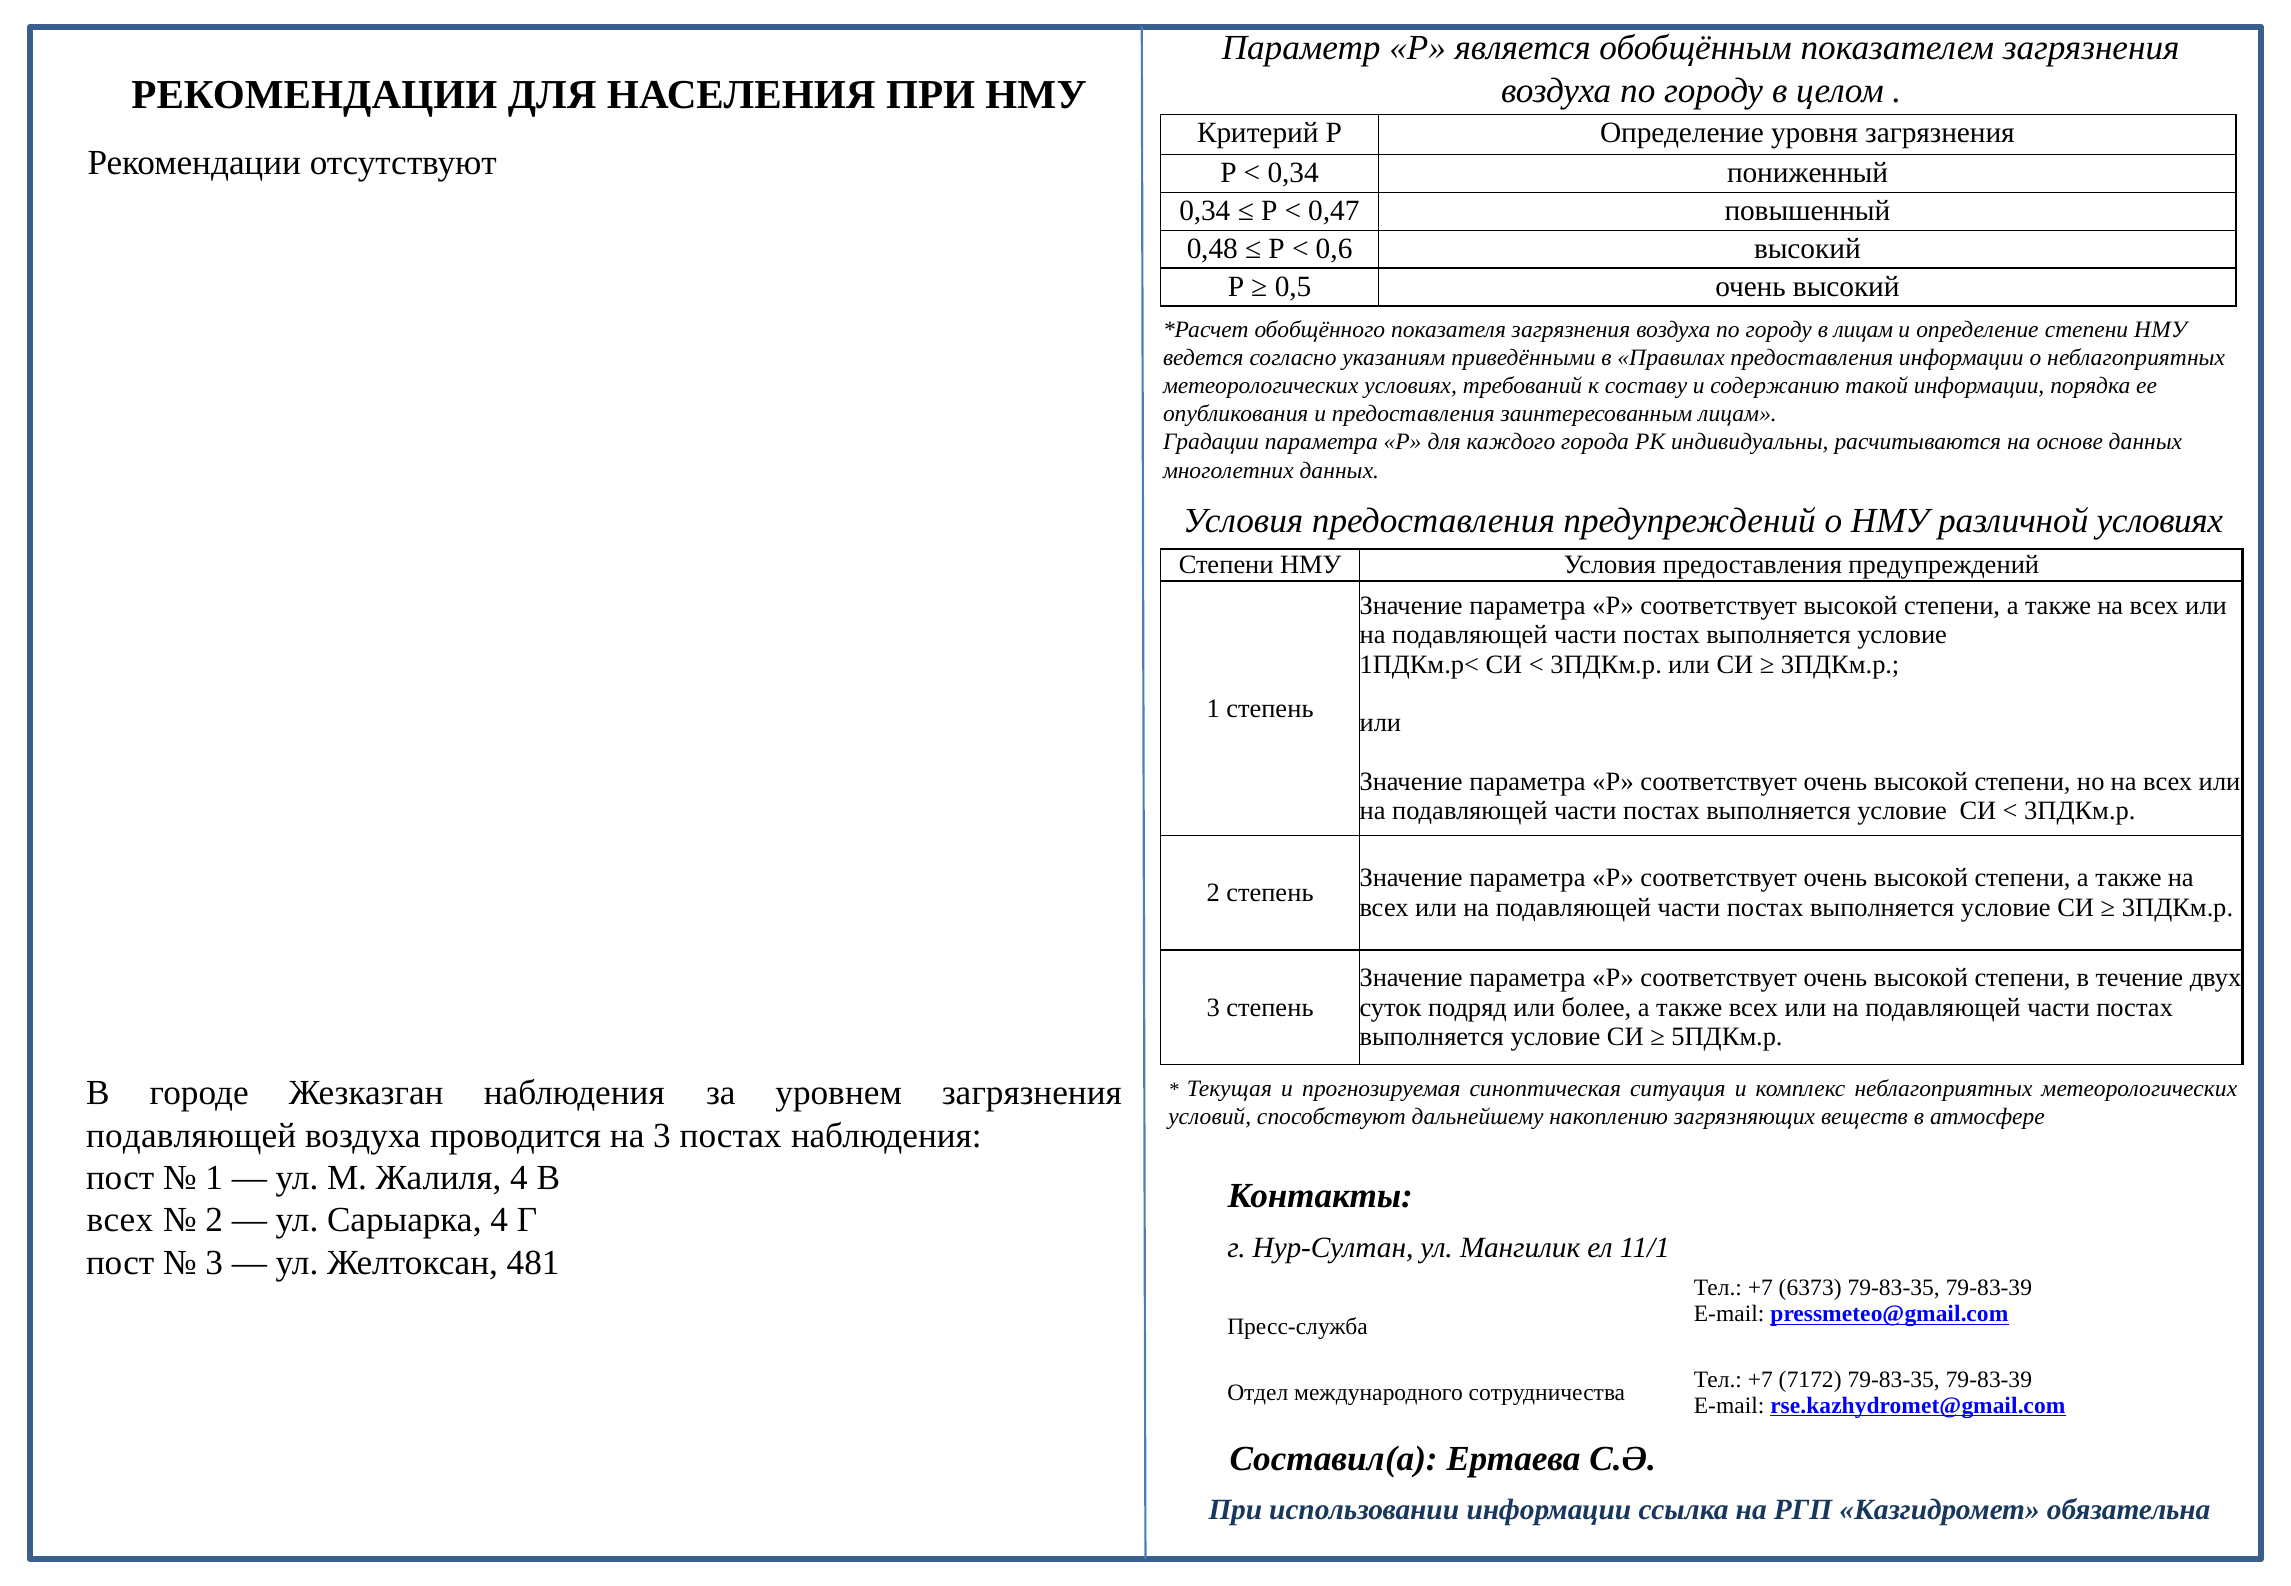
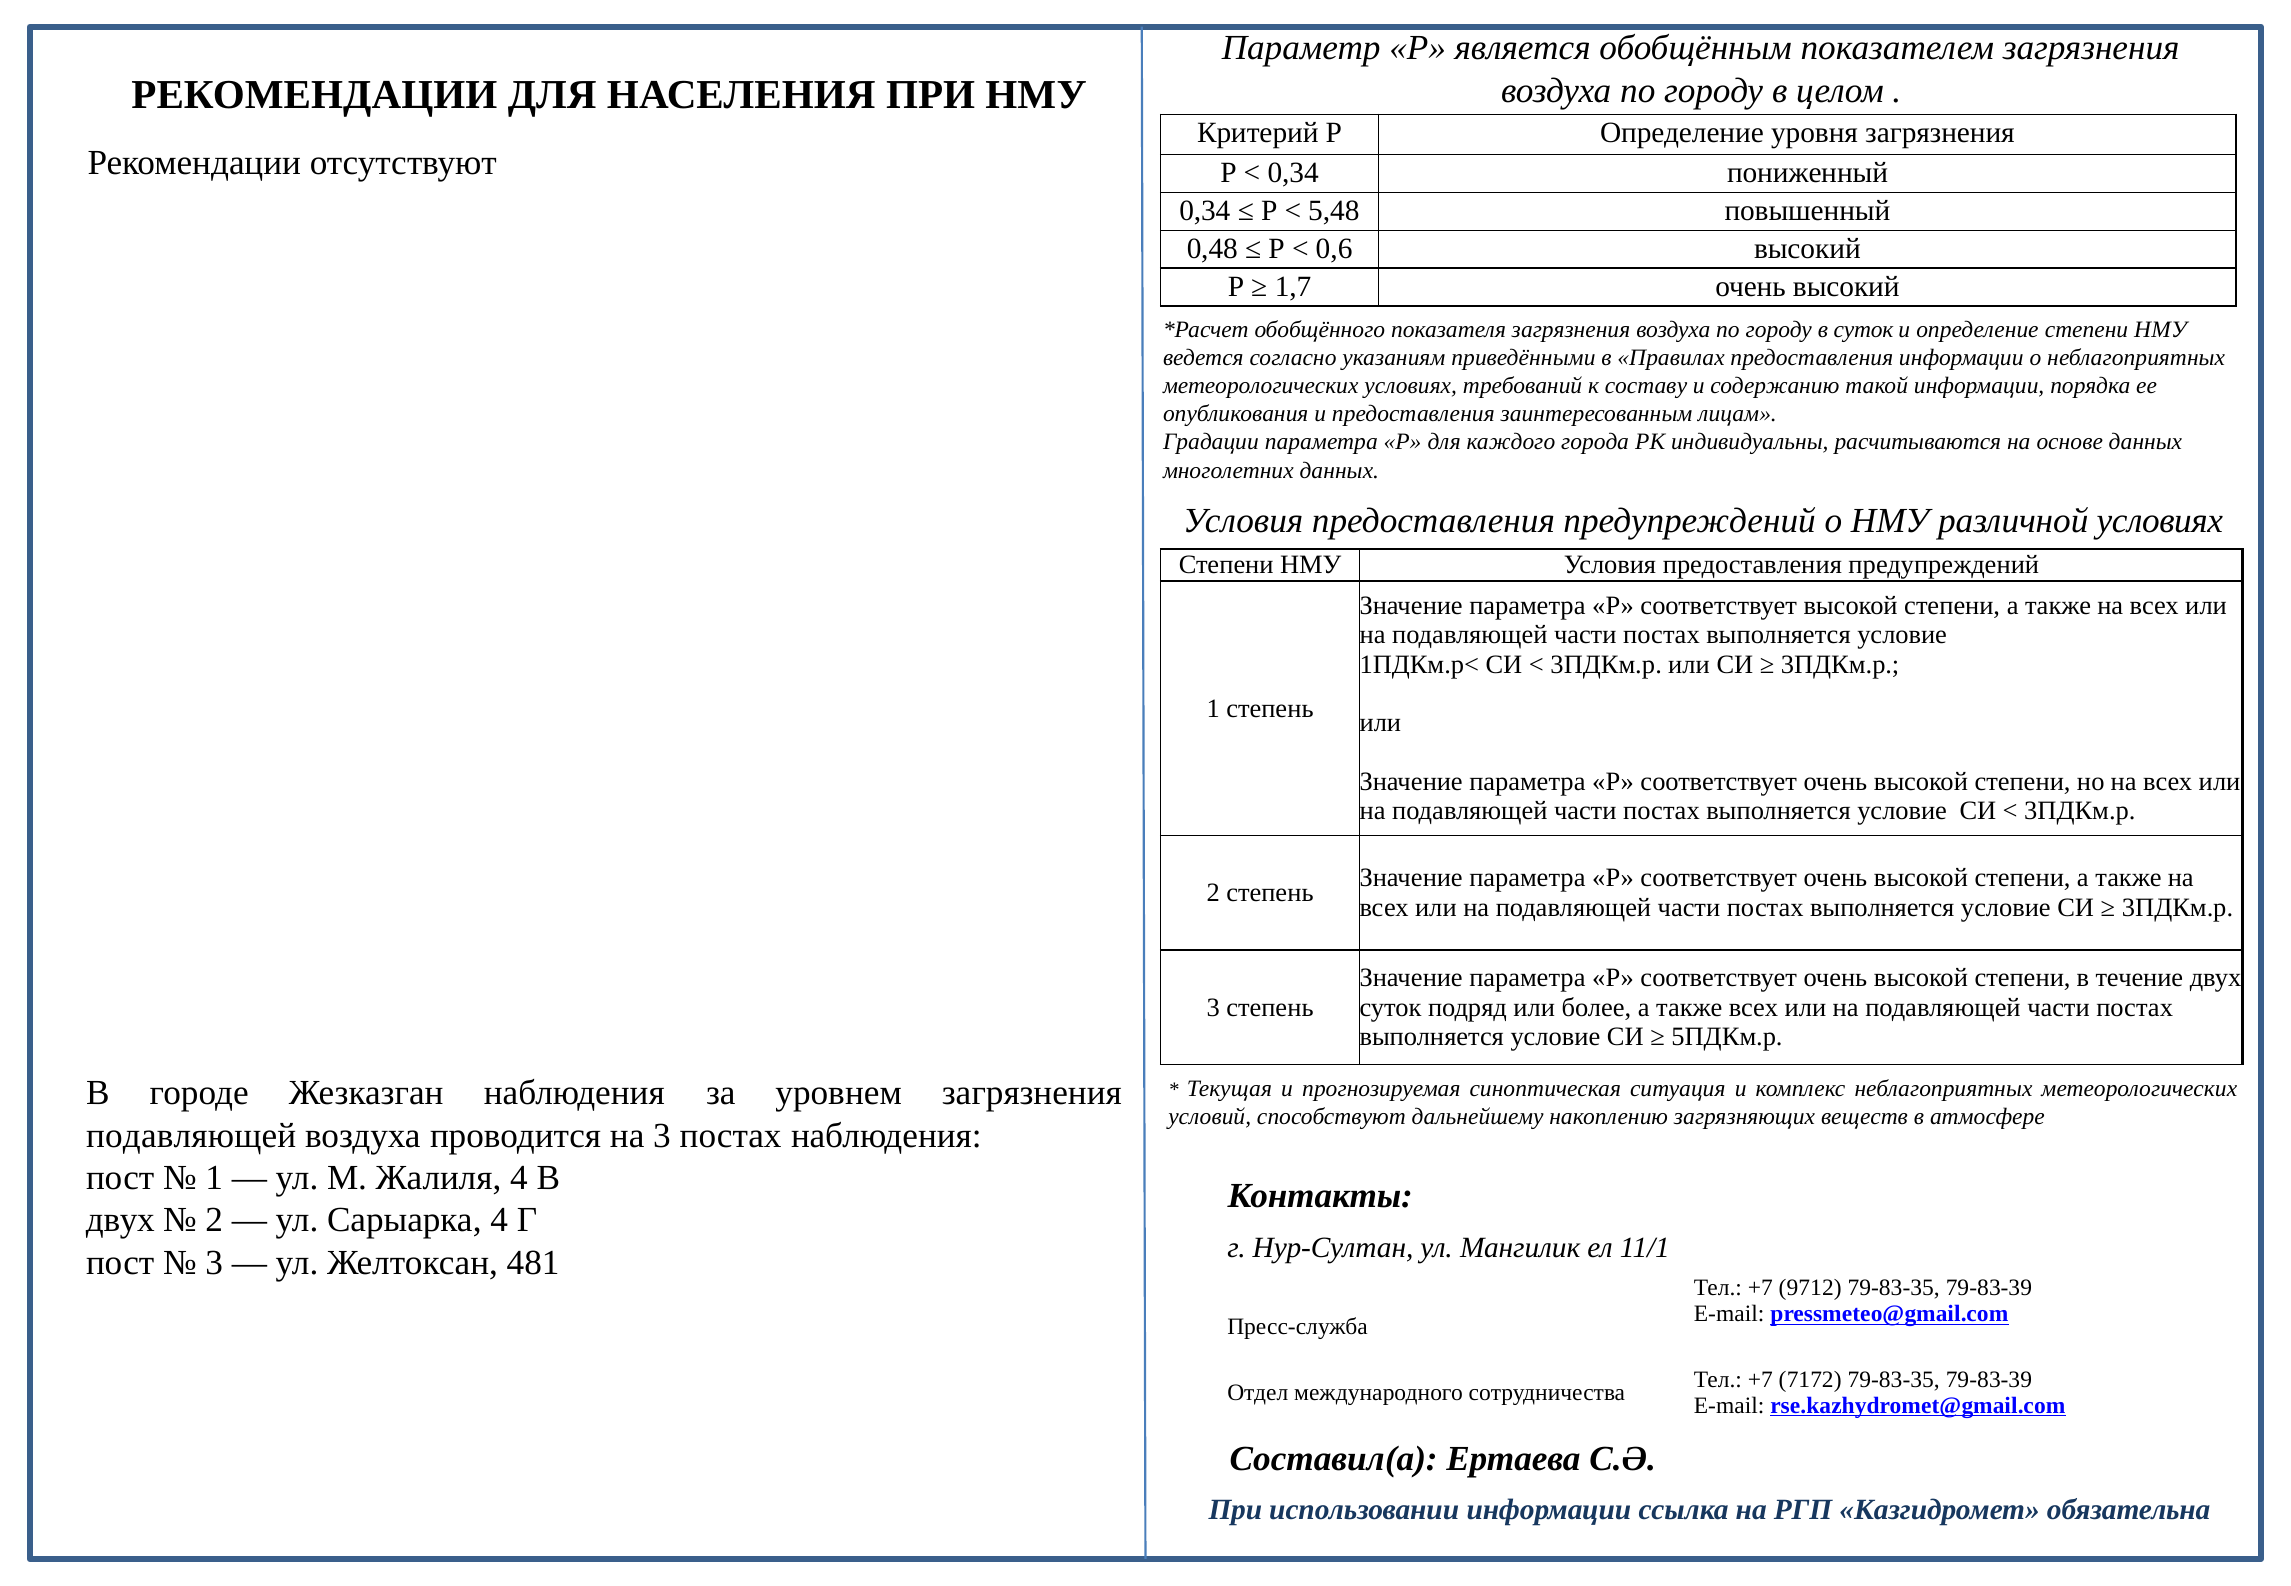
0,47: 0,47 -> 5,48
0,5: 0,5 -> 1,7
в лицам: лицам -> суток
всех at (120, 1220): всех -> двух
6373: 6373 -> 9712
